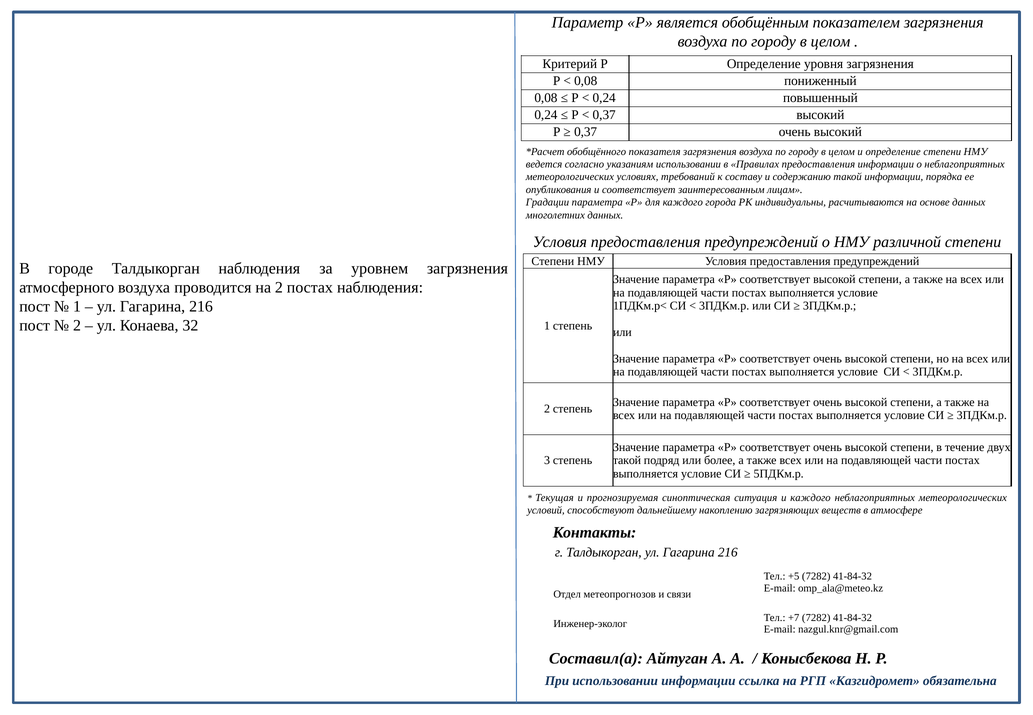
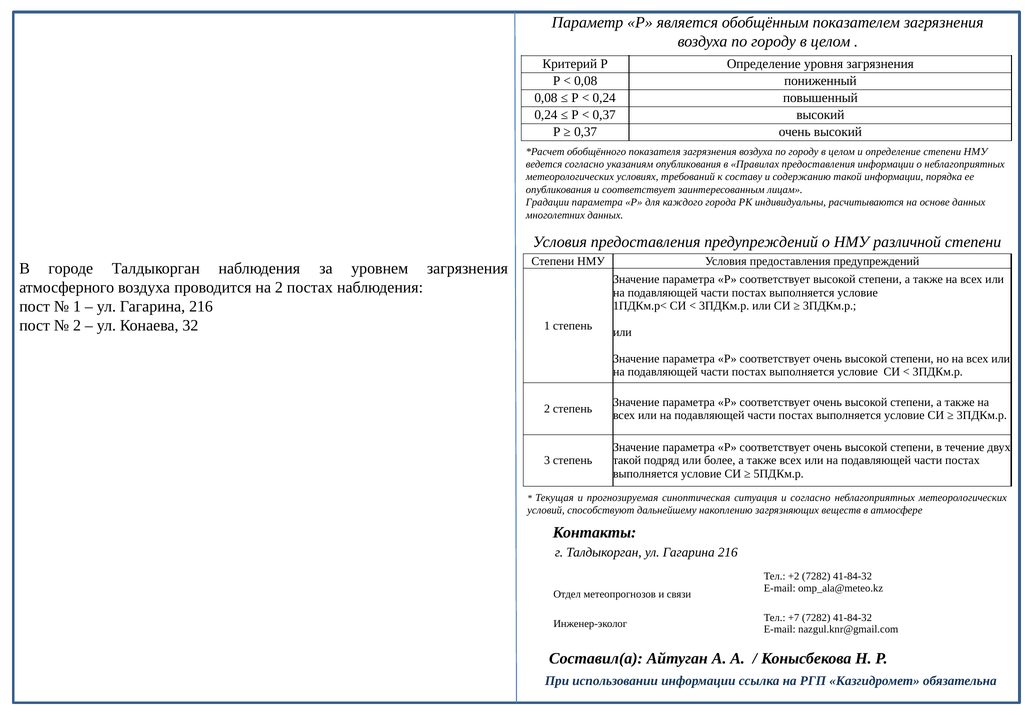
указаниям использовании: использовании -> опубликования
и каждого: каждого -> согласно
+5: +5 -> +2
